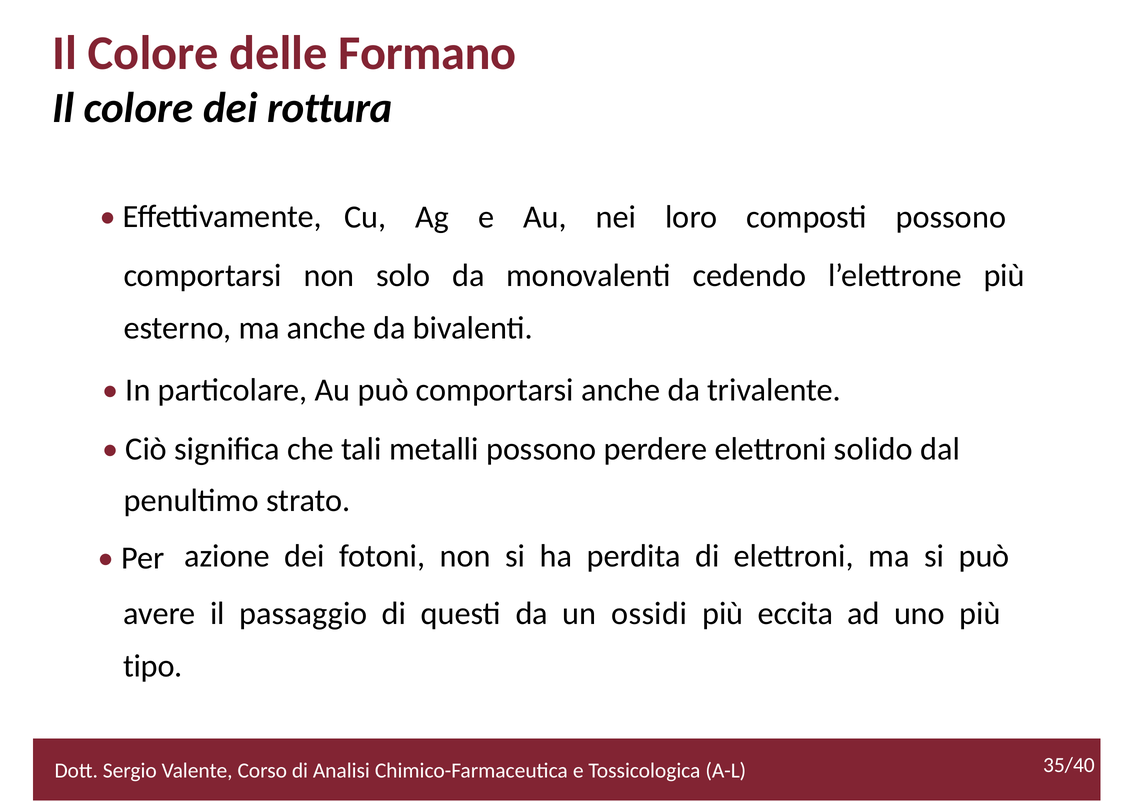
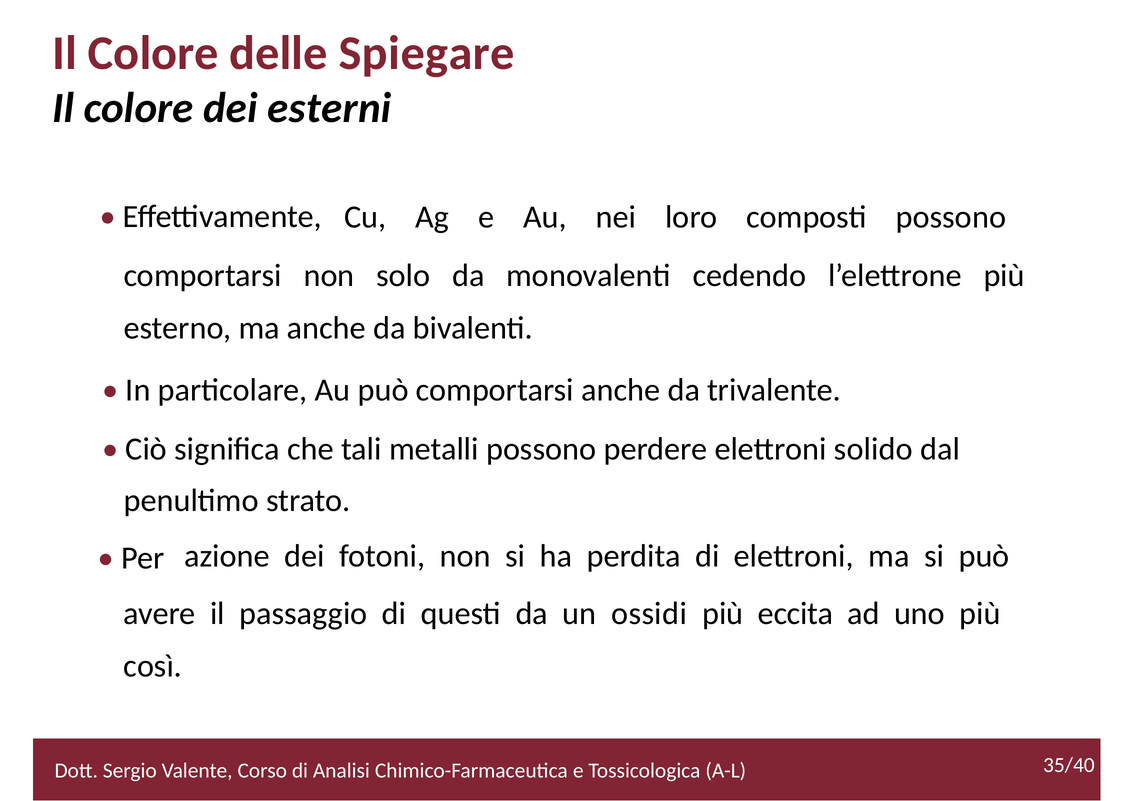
Formano: Formano -> Spiegare
rottura: rottura -> esterni
tipo: tipo -> così
